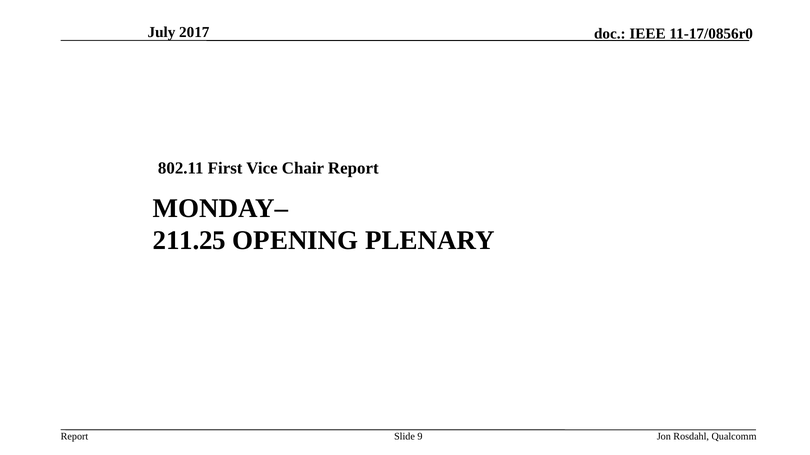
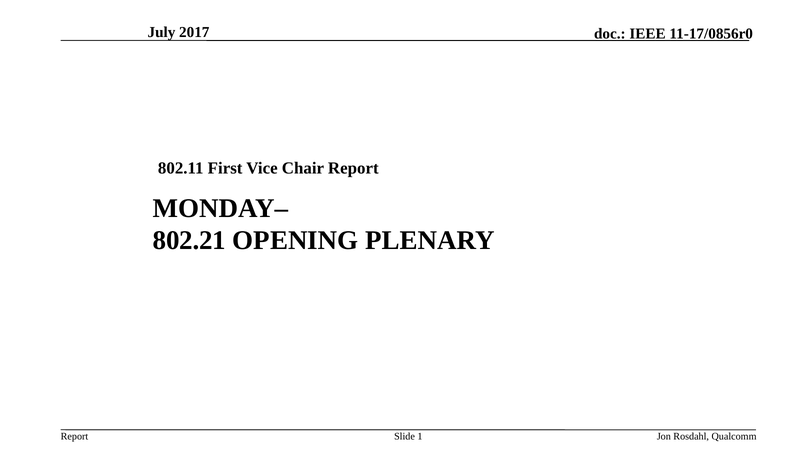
211.25: 211.25 -> 802.21
9: 9 -> 1
